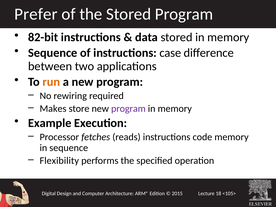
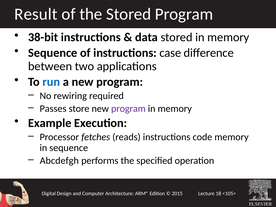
Prefer: Prefer -> Result
82-bit: 82-bit -> 38-bit
run colour: orange -> blue
Makes: Makes -> Passes
Flexibility: Flexibility -> Abcdefgh
